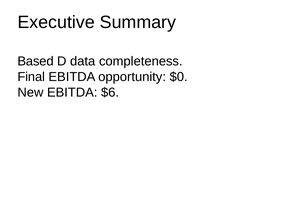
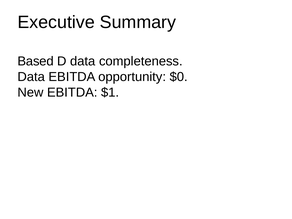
Final at (31, 77): Final -> Data
$6: $6 -> $1
